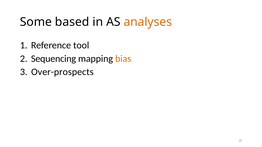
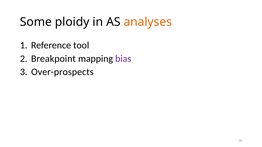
based: based -> ploidy
Sequencing: Sequencing -> Breakpoint
bias colour: orange -> purple
